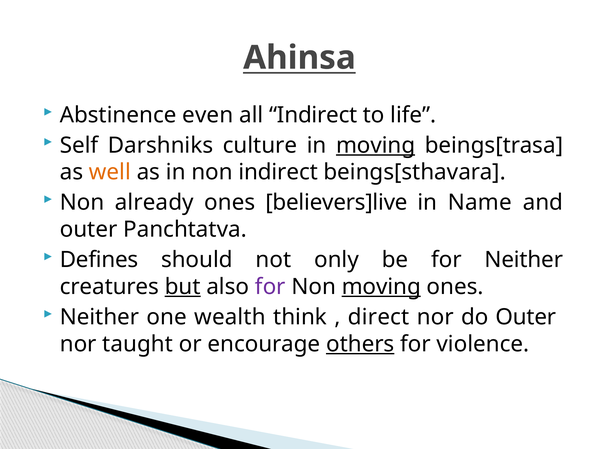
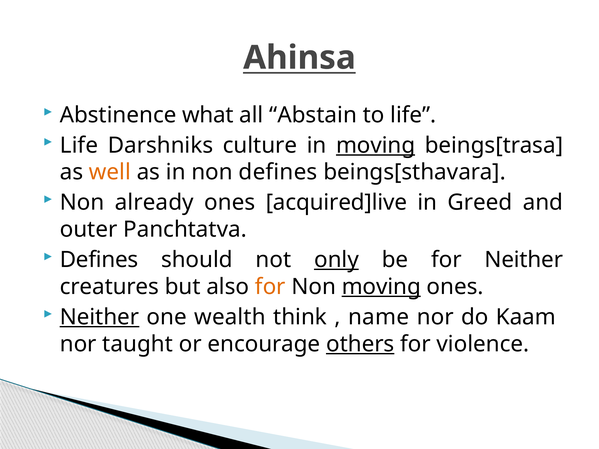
even: even -> what
all Indirect: Indirect -> Abstain
Self at (79, 145): Self -> Life
non indirect: indirect -> defines
believers]live: believers]live -> acquired]live
Name: Name -> Greed
only underline: none -> present
but underline: present -> none
for at (270, 287) colour: purple -> orange
Neither at (100, 317) underline: none -> present
direct: direct -> name
do Outer: Outer -> Kaam
